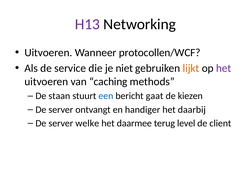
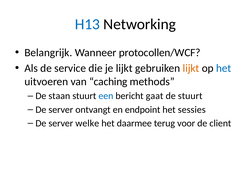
H13 colour: purple -> blue
Uitvoeren at (48, 53): Uitvoeren -> Belangrijk
je niet: niet -> lijkt
het at (224, 68) colour: purple -> blue
de kiezen: kiezen -> stuurt
handiger: handiger -> endpoint
daarbij: daarbij -> sessies
level: level -> voor
